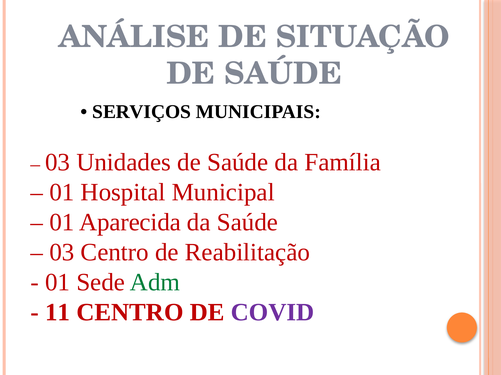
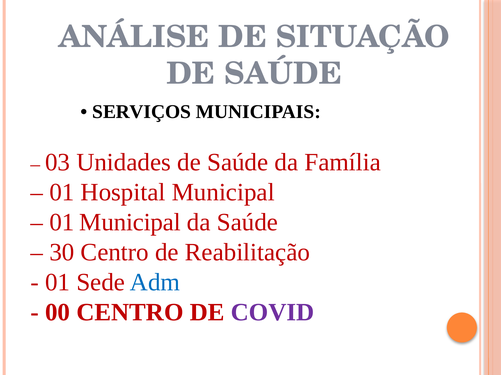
01 Aparecida: Aparecida -> Municipal
03 at (62, 253): 03 -> 30
Adm colour: green -> blue
11: 11 -> 00
